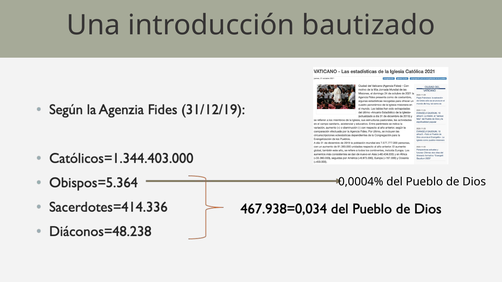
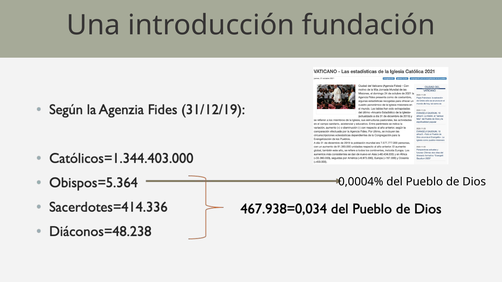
bautizado: bautizado -> fundación
